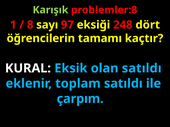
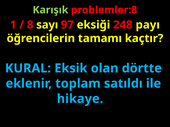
dört: dört -> payı
KURAL colour: white -> light blue
olan satıldı: satıldı -> dörtte
çarpım: çarpım -> hikaye
